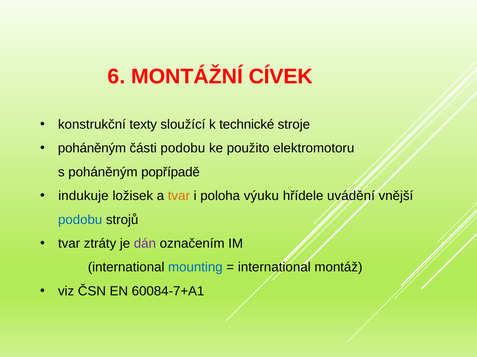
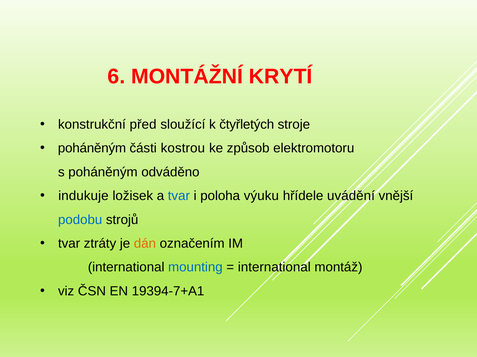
CÍVEK: CÍVEK -> KRYTÍ
texty: texty -> před
technické: technické -> čtyřletých
části podobu: podobu -> kostrou
použito: použito -> způsob
popřípadě: popřípadě -> odváděno
tvar at (179, 196) colour: orange -> blue
dán colour: purple -> orange
60084-7+A1: 60084-7+A1 -> 19394-7+A1
